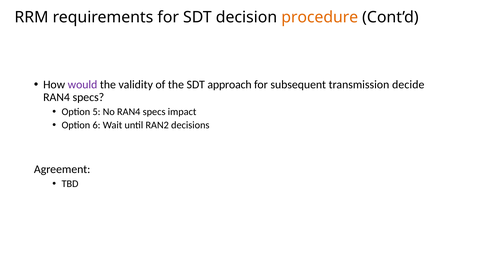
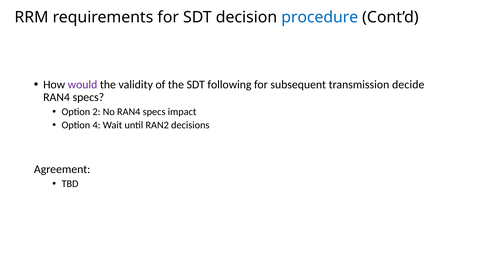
procedure colour: orange -> blue
approach: approach -> following
5: 5 -> 2
6: 6 -> 4
